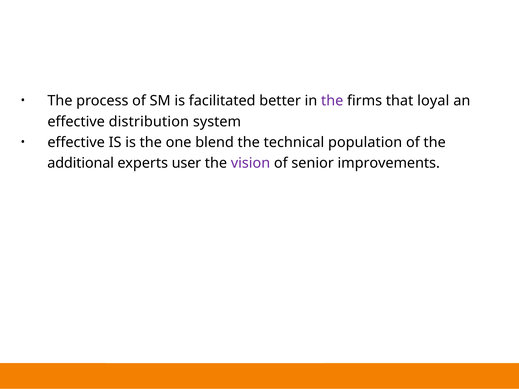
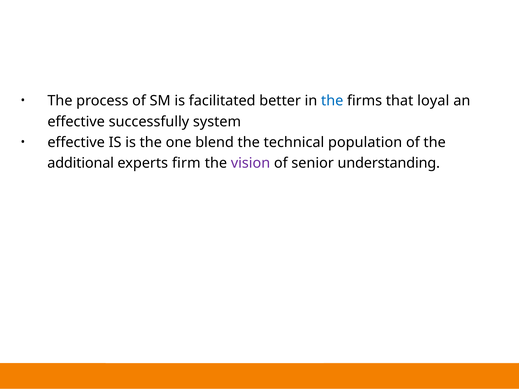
the at (332, 101) colour: purple -> blue
distribution: distribution -> successfully
user: user -> firm
improvements: improvements -> understanding
